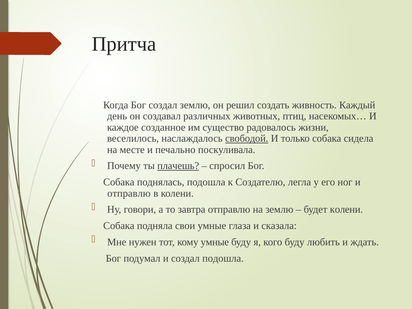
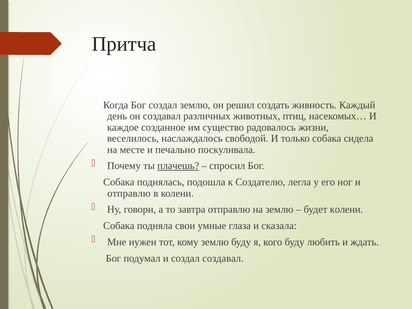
свободой underline: present -> none
кому умные: умные -> землю
создал подошла: подошла -> создавал
